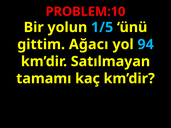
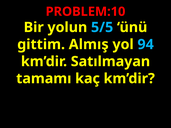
1/5: 1/5 -> 5/5
Ağacı: Ağacı -> Almış
